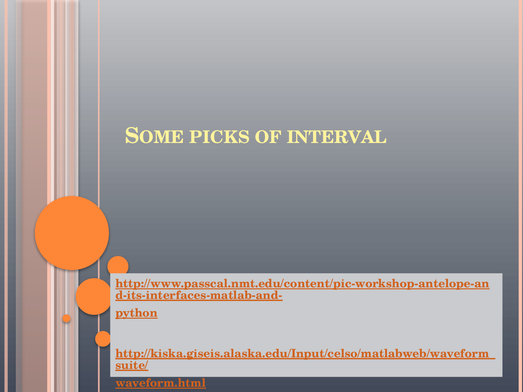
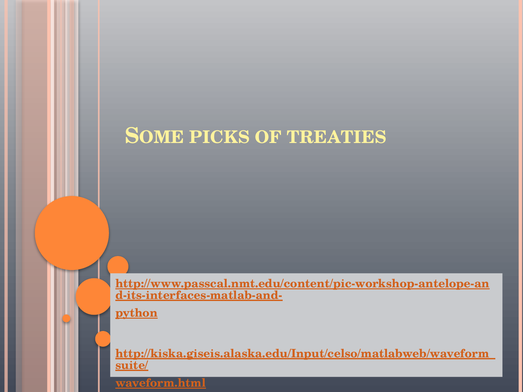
INTERVAL: INTERVAL -> TREATIES
